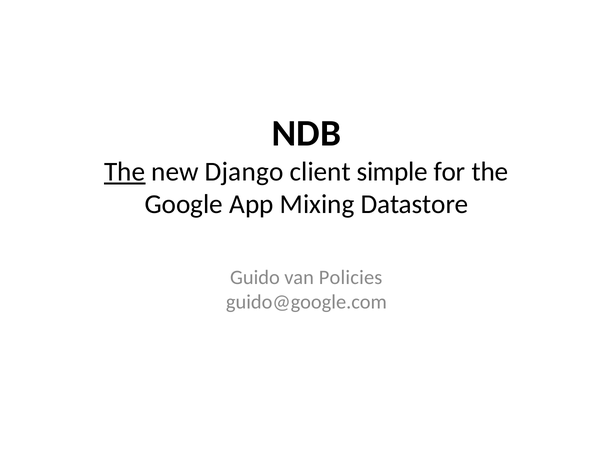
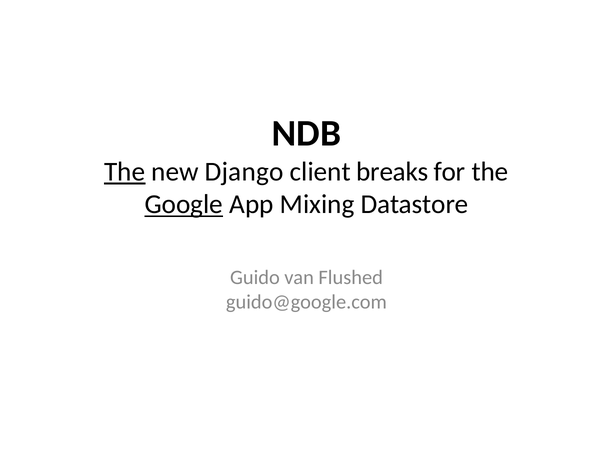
simple: simple -> breaks
Google underline: none -> present
Policies: Policies -> Flushed
